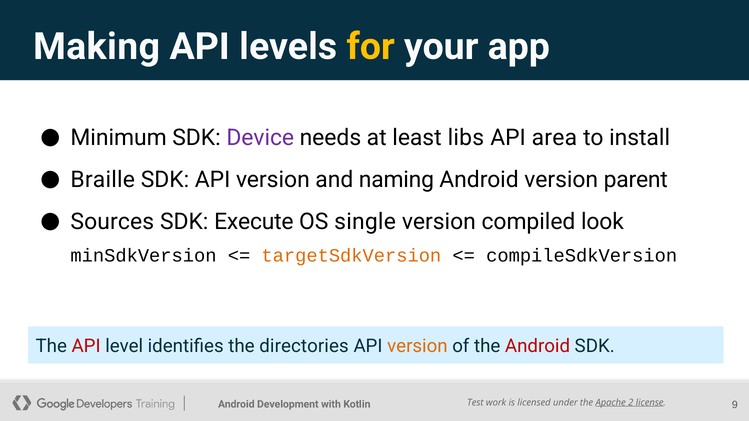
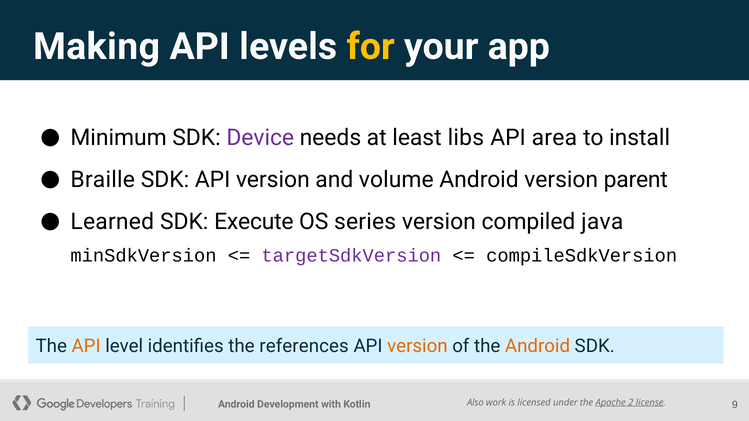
naming: naming -> volume
Sources: Sources -> Learned
single: single -> series
look: look -> java
targetSdkVersion colour: orange -> purple
API at (86, 347) colour: red -> orange
directories: directories -> references
Android at (538, 347) colour: red -> orange
Test: Test -> Also
